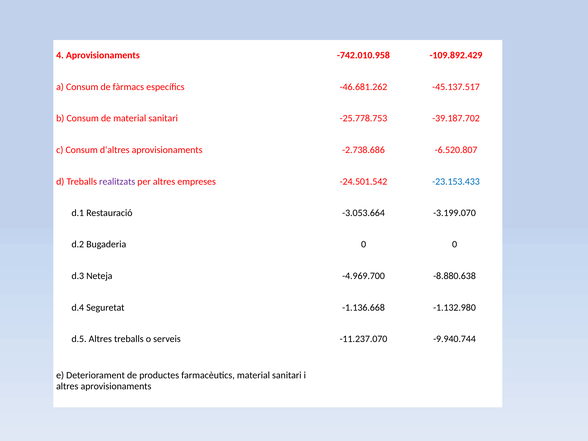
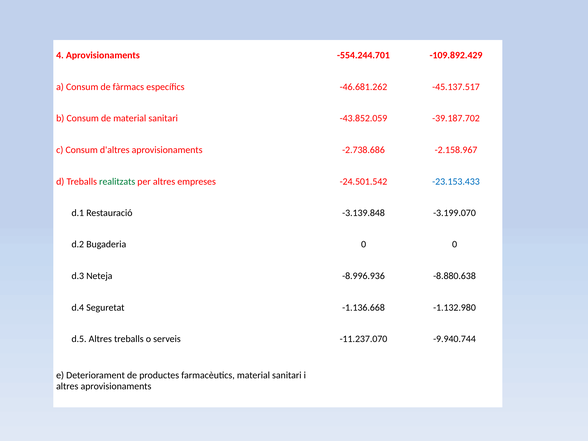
-742.010.958: -742.010.958 -> -554.244.701
-25.778.753: -25.778.753 -> -43.852.059
-6.520.807: -6.520.807 -> -2.158.967
realitzats colour: purple -> green
-3.053.664: -3.053.664 -> -3.139.848
-4.969.700: -4.969.700 -> -8.996.936
